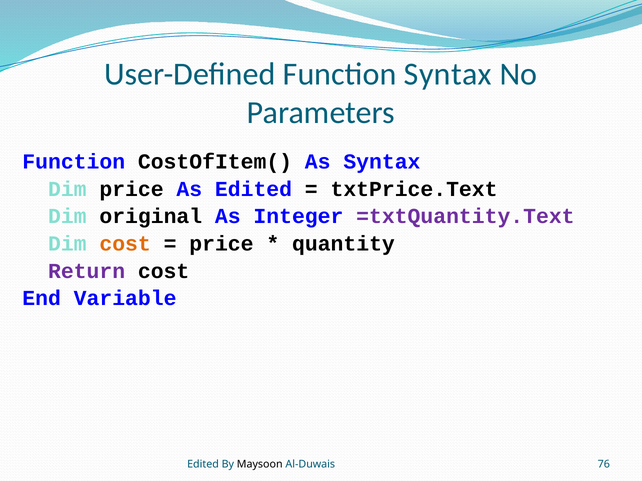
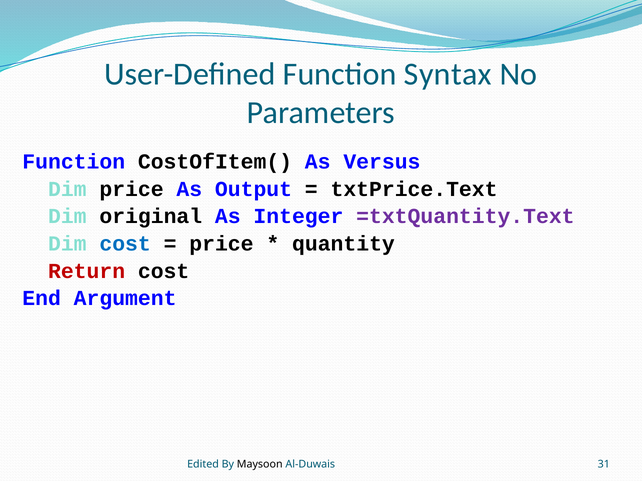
As Syntax: Syntax -> Versus
As Edited: Edited -> Output
cost at (125, 244) colour: orange -> blue
Return colour: purple -> red
Variable: Variable -> Argument
76: 76 -> 31
